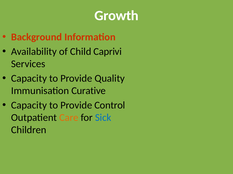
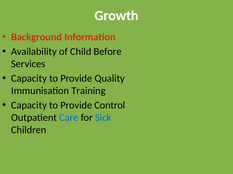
Caprivi: Caprivi -> Before
Curative: Curative -> Training
Care colour: orange -> blue
